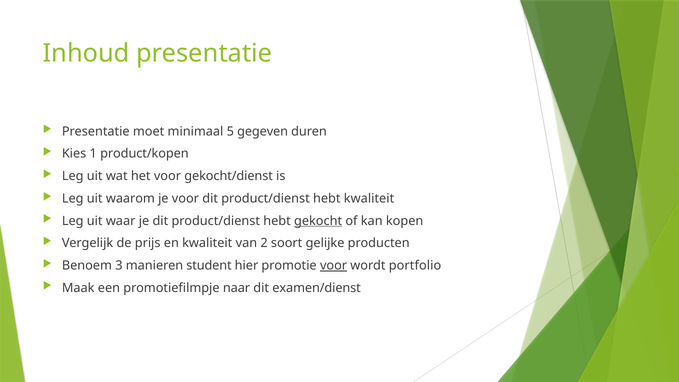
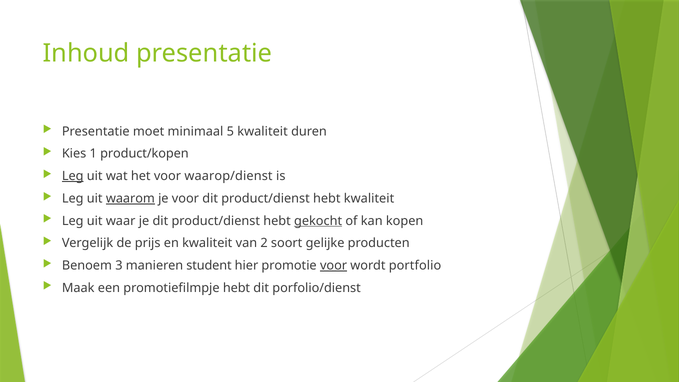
5 gegeven: gegeven -> kwaliteit
Leg at (73, 176) underline: none -> present
gekocht/dienst: gekocht/dienst -> waarop/dienst
waarom underline: none -> present
promotiefilmpje naar: naar -> hebt
examen/dienst: examen/dienst -> porfolio/dienst
